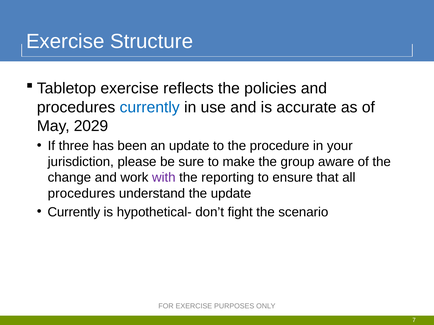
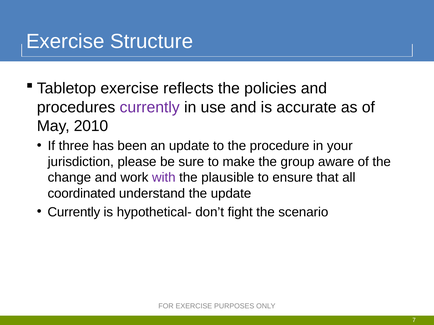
currently at (150, 107) colour: blue -> purple
2029: 2029 -> 2010
reporting: reporting -> plausible
procedures at (81, 194): procedures -> coordinated
